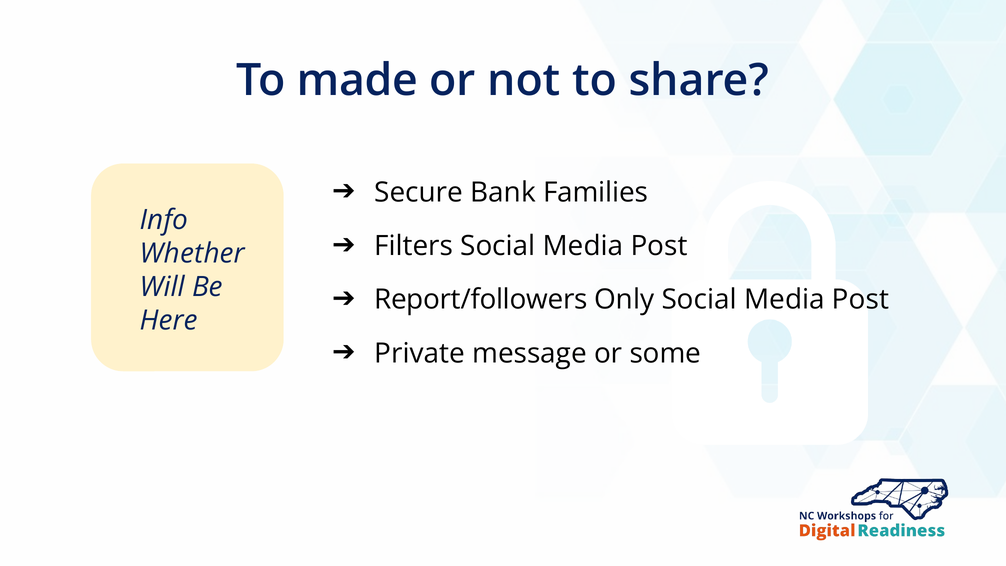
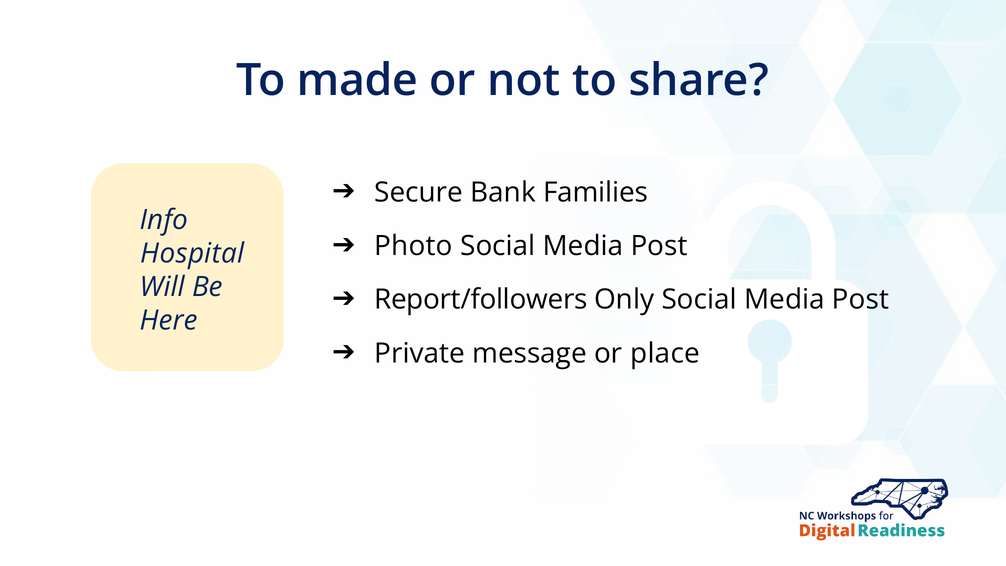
Filters: Filters -> Photo
Whether: Whether -> Hospital
some: some -> place
